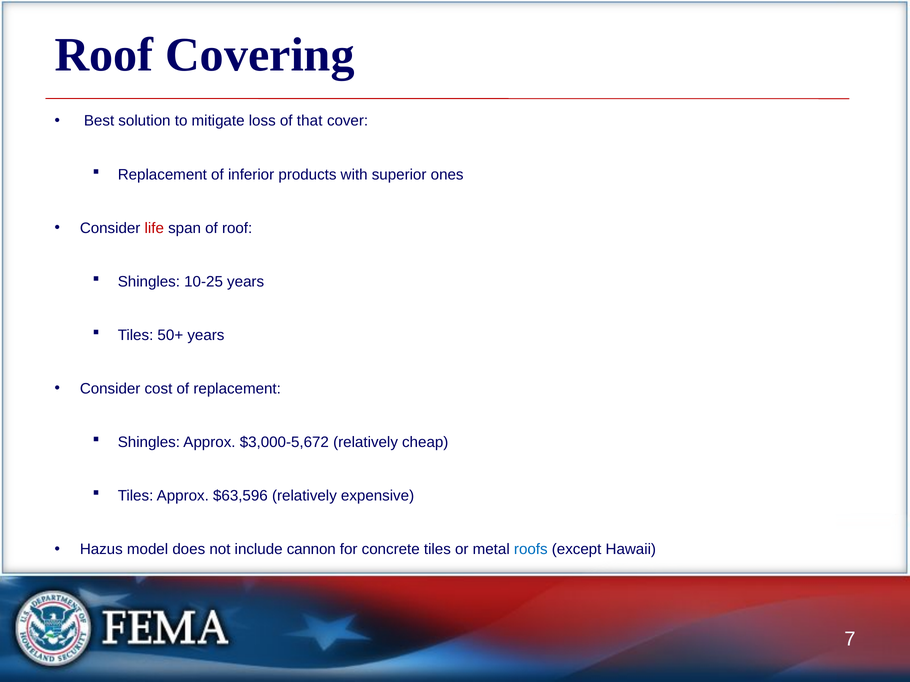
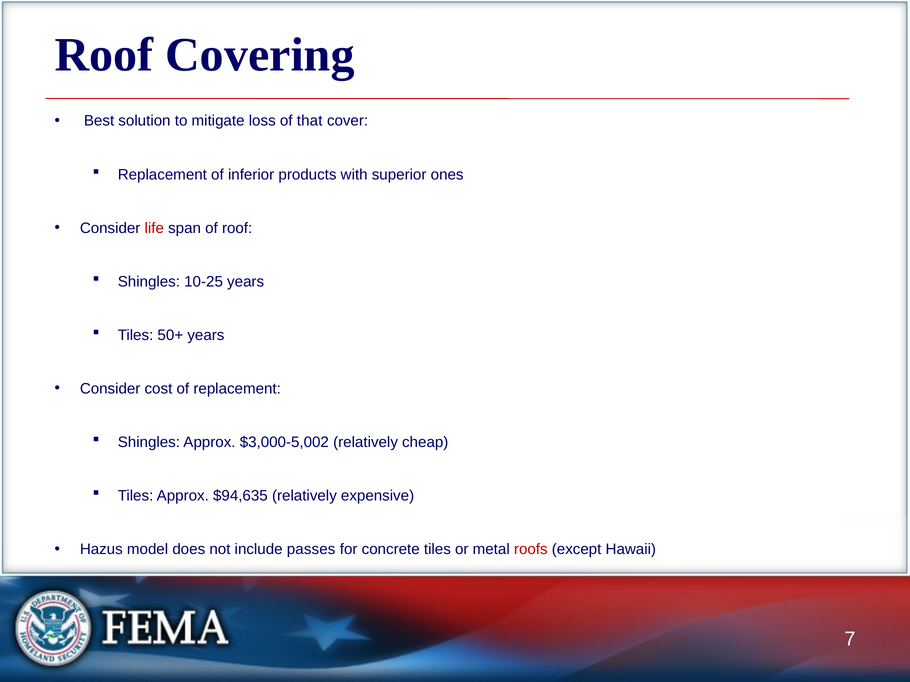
$3,000-5,672: $3,000-5,672 -> $3,000-5,002
$63,596: $63,596 -> $94,635
cannon: cannon -> passes
roofs colour: blue -> red
